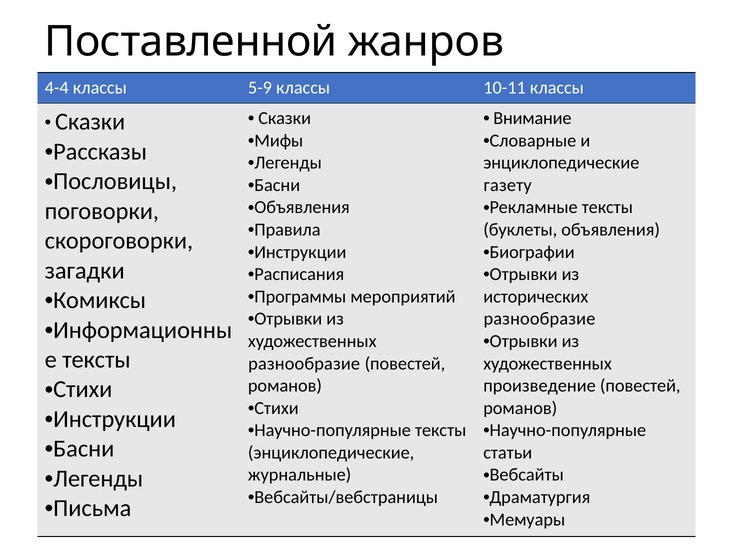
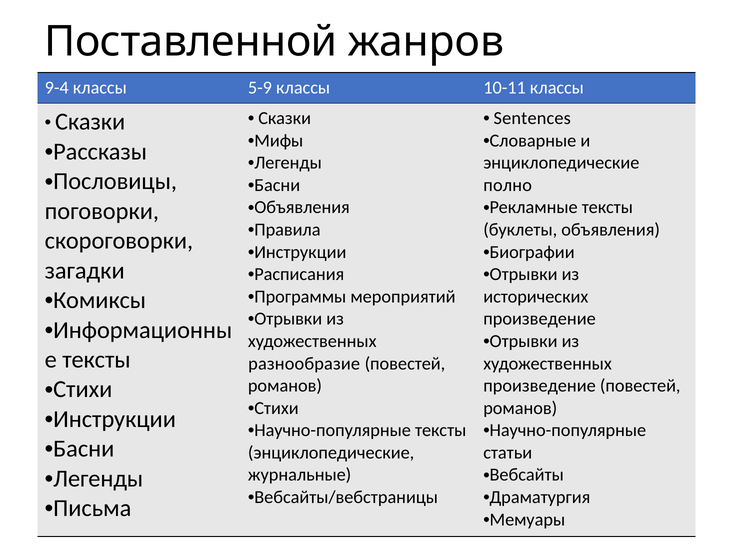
4-4: 4-4 -> 9-4
Внимание: Внимание -> Sentences
газету: газету -> полно
разнообразие at (539, 319): разнообразие -> произведение
